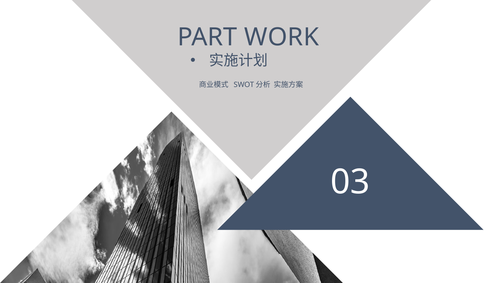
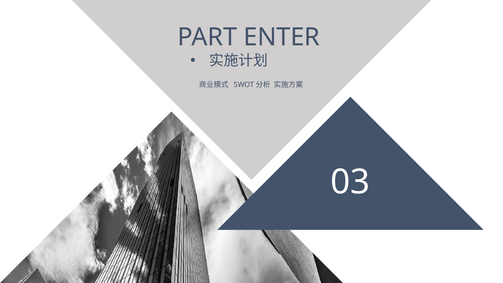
WORK: WORK -> ENTER
